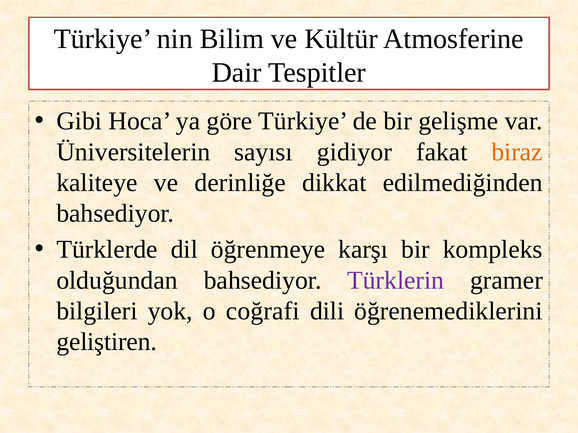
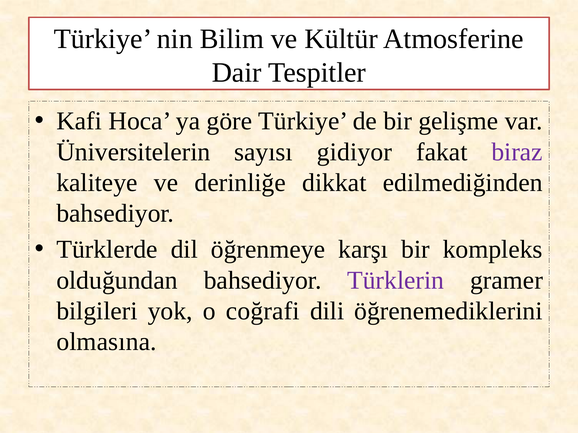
Gibi: Gibi -> Kafi
biraz colour: orange -> purple
geliştiren: geliştiren -> olmasına
